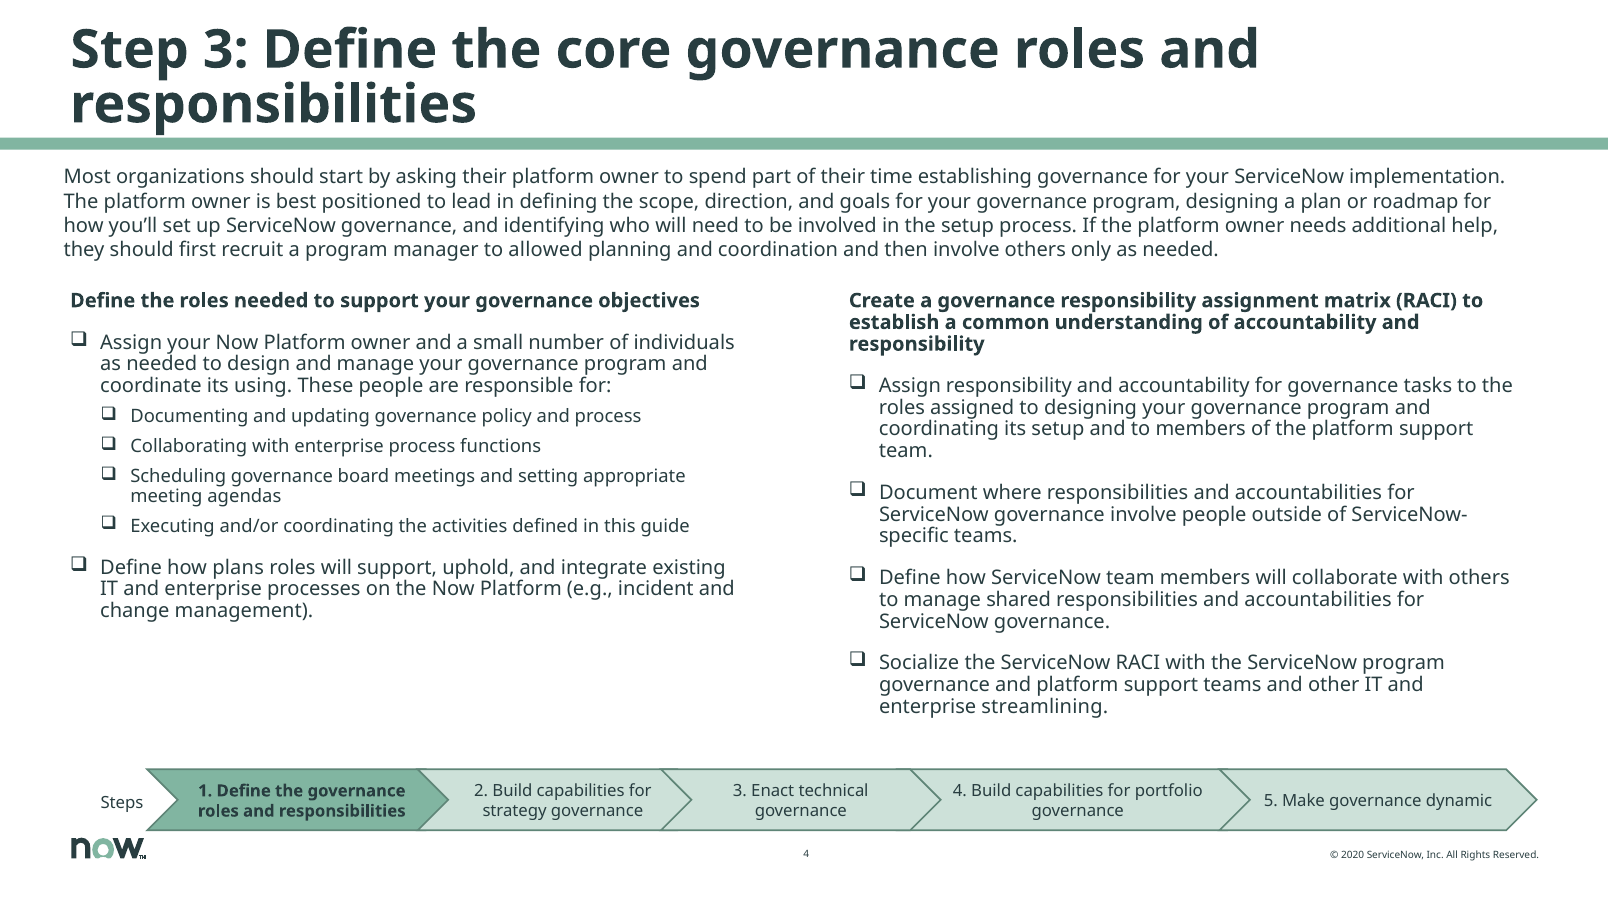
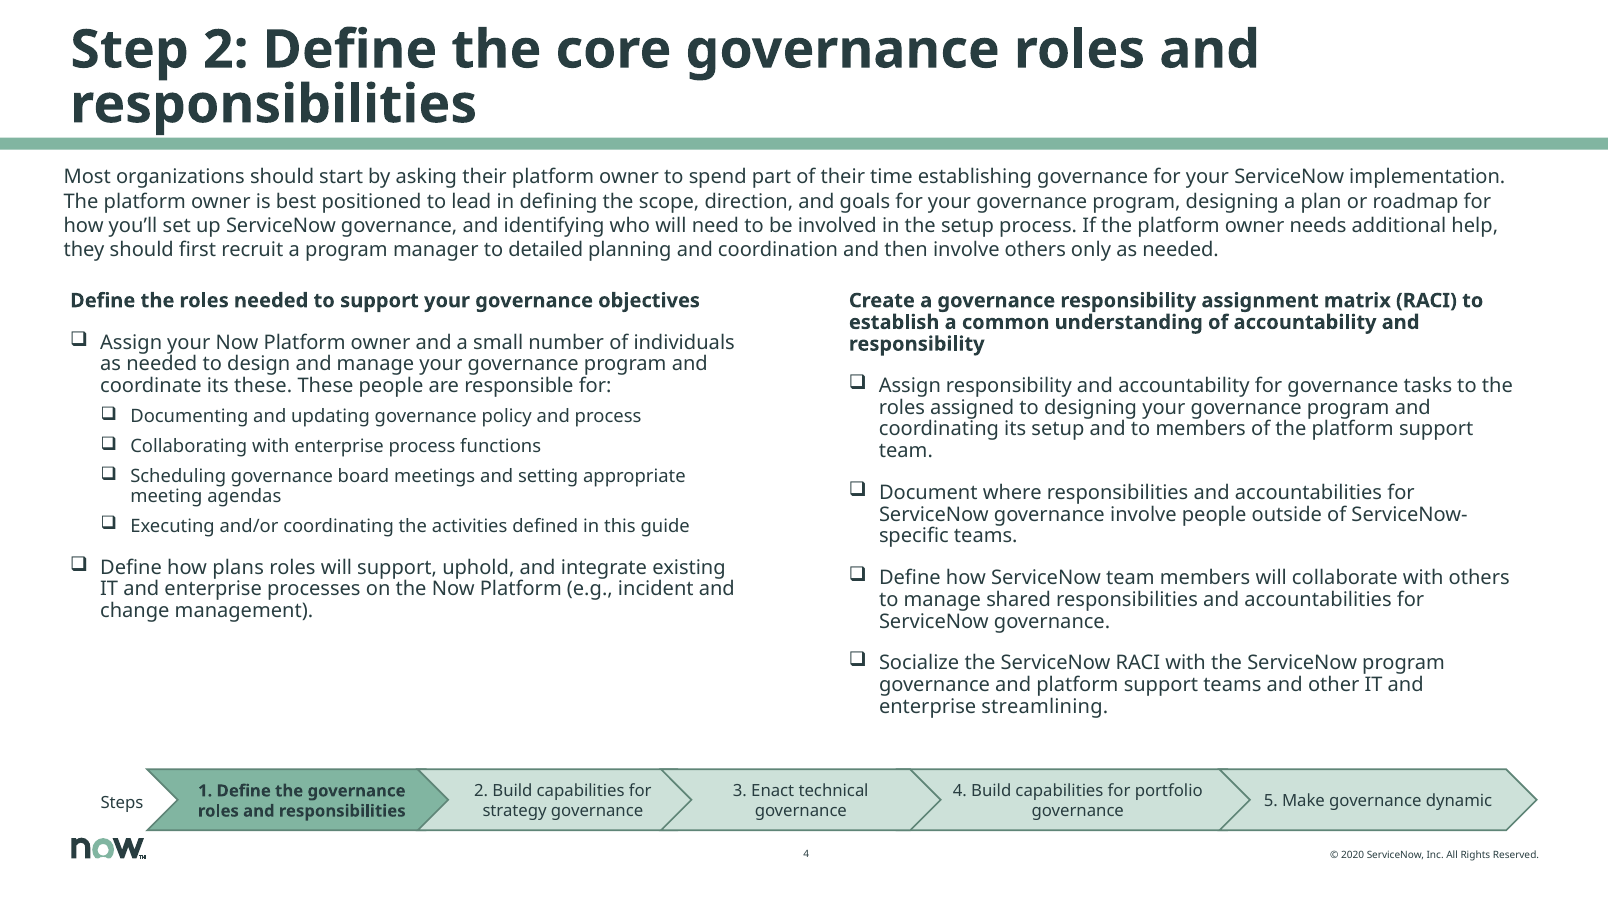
Step 3: 3 -> 2
allowed: allowed -> detailed
its using: using -> these
